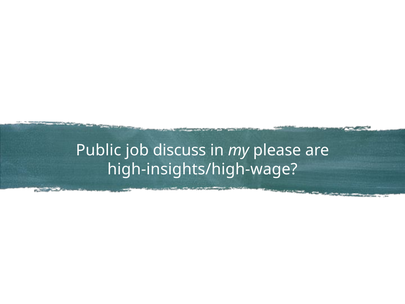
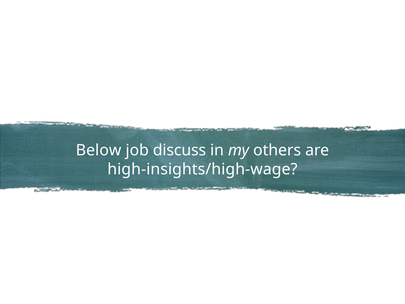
Public: Public -> Below
please: please -> others
